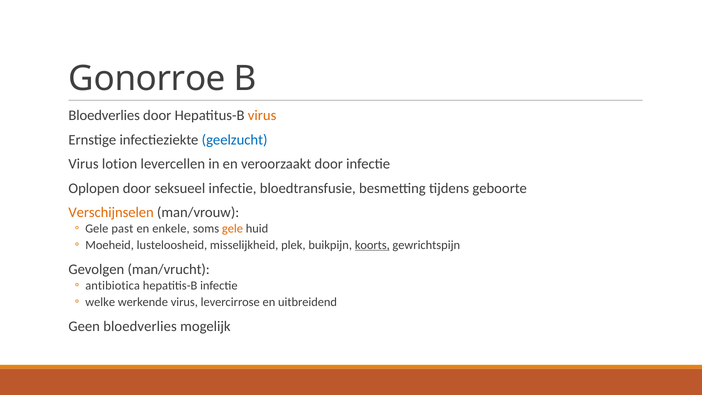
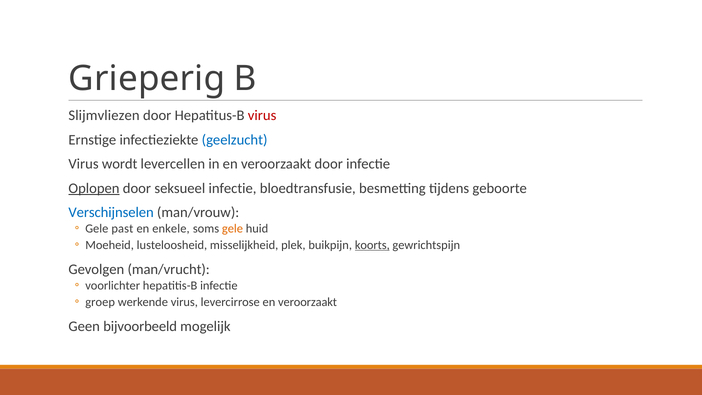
Gonorroe: Gonorroe -> Grieperig
Bloedverlies at (104, 115): Bloedverlies -> Slijmvliezen
virus at (262, 115) colour: orange -> red
lotion: lotion -> wordt
Oplopen underline: none -> present
Verschijnselen colour: orange -> blue
antibiotica: antibiotica -> voorlichter
welke: welke -> groep
levercirrose en uitbreidend: uitbreidend -> veroorzaakt
Geen bloedverlies: bloedverlies -> bijvoorbeeld
